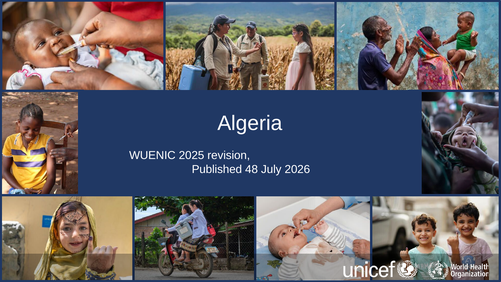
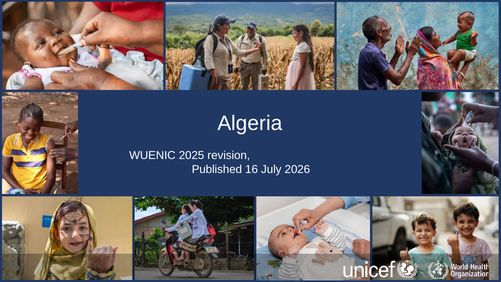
48: 48 -> 16
